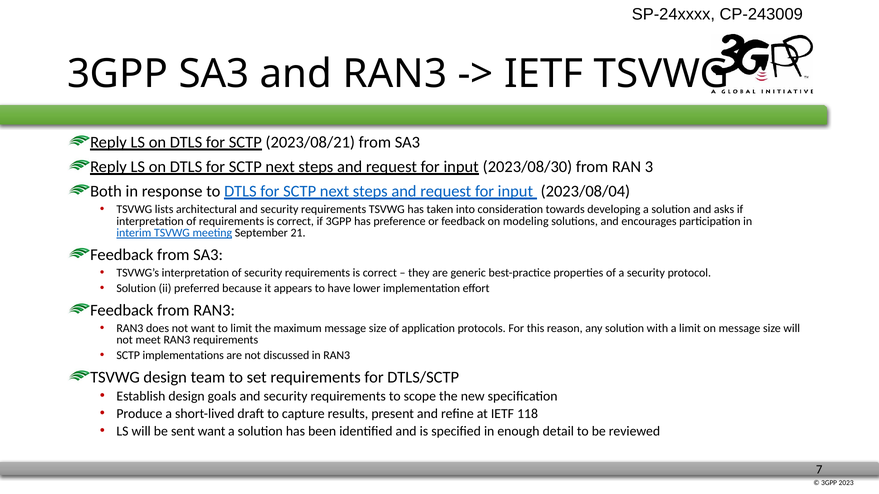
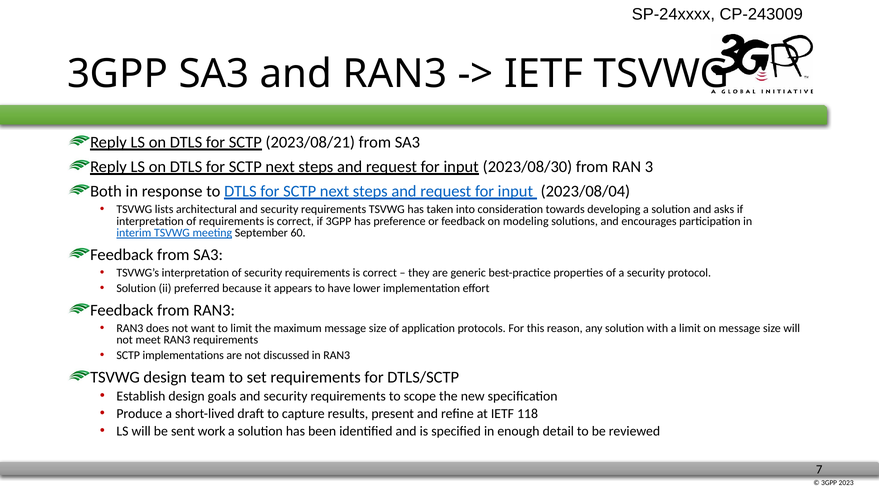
21: 21 -> 60
sent want: want -> work
